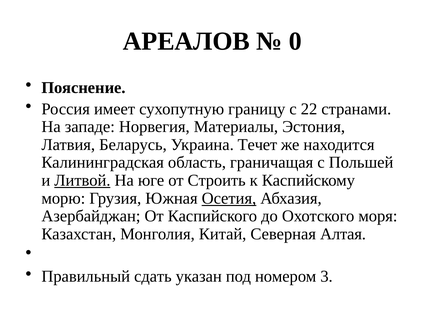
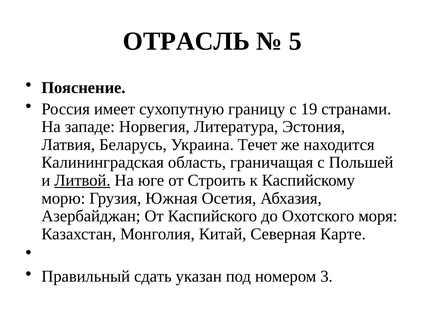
АРЕАЛОВ: АРЕАЛОВ -> ОТРАСЛЬ
0: 0 -> 5
22: 22 -> 19
Материалы: Материалы -> Литература
Осетия underline: present -> none
Алтая: Алтая -> Карте
